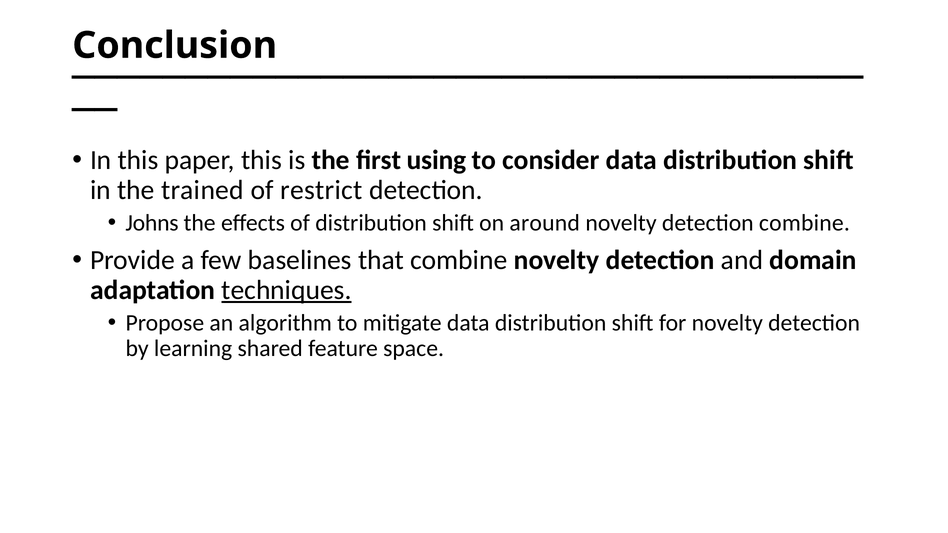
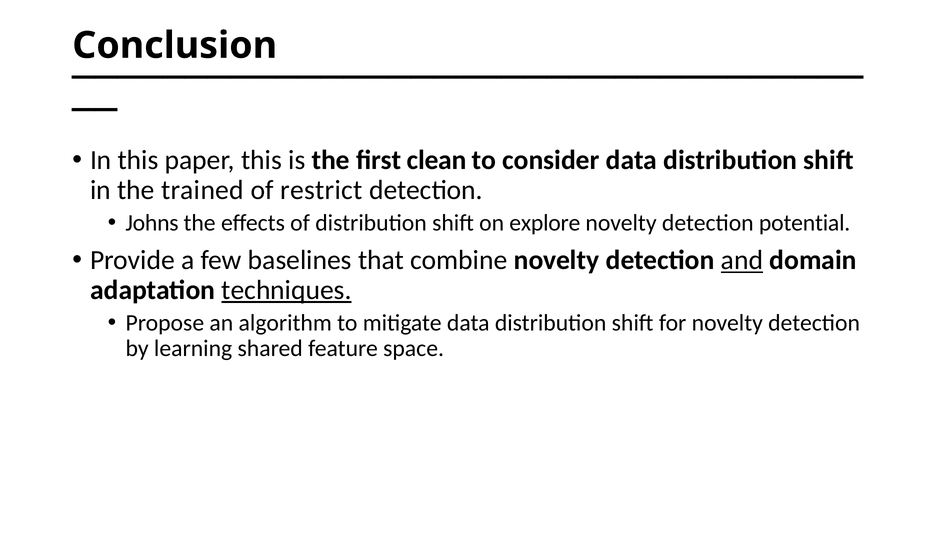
using: using -> clean
around: around -> explore
detection combine: combine -> potential
and underline: none -> present
